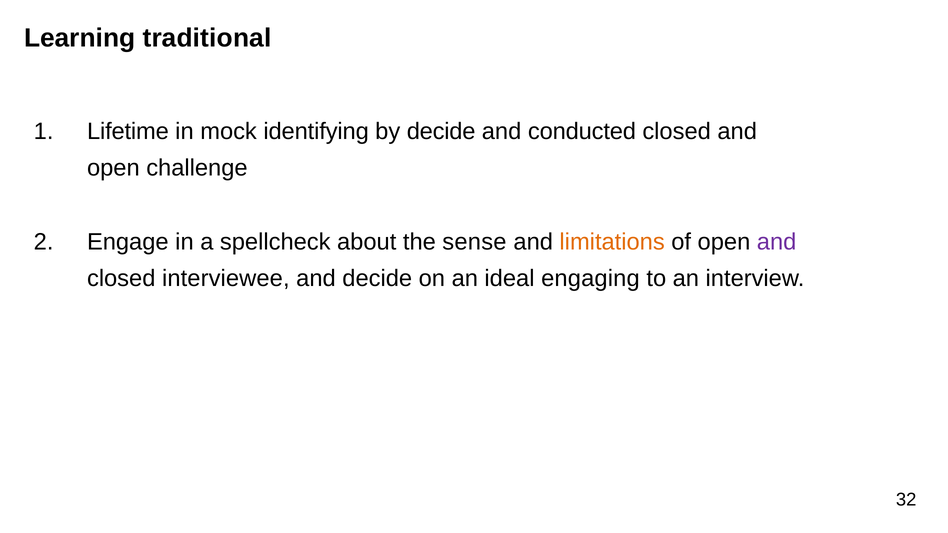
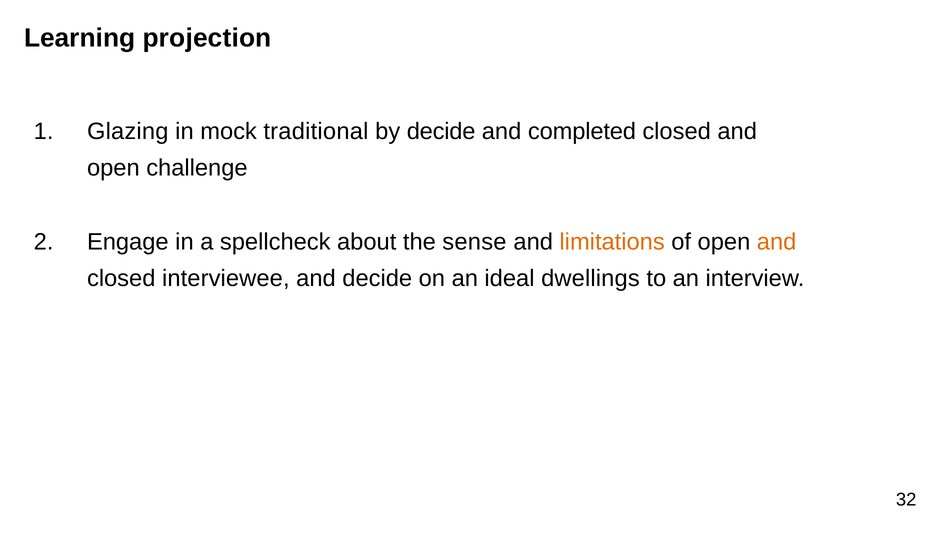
traditional: traditional -> projection
Lifetime: Lifetime -> Glazing
identifying: identifying -> traditional
conducted: conducted -> completed
and at (777, 242) colour: purple -> orange
engaging: engaging -> dwellings
